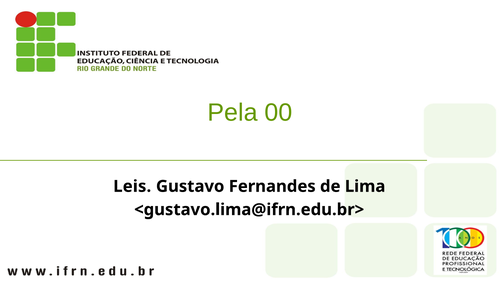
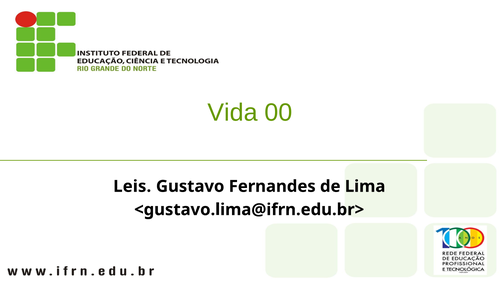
Pela: Pela -> Vida
